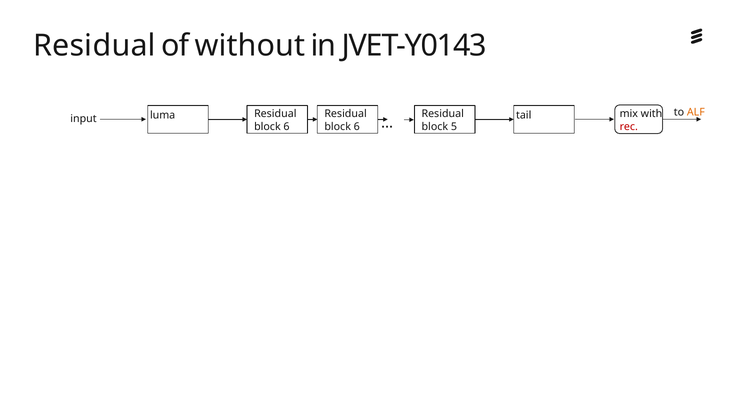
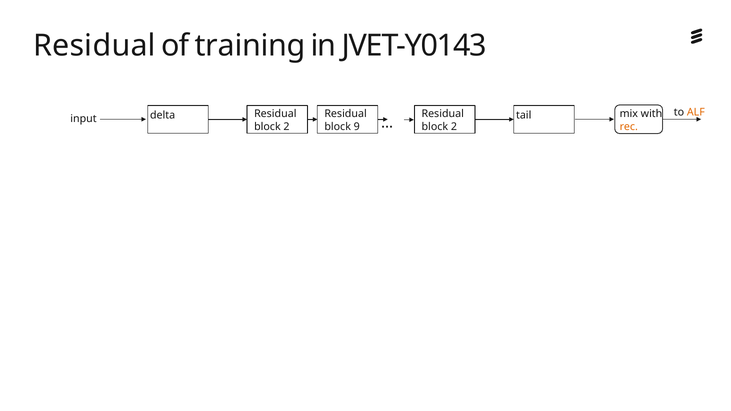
without: without -> training
luma: luma -> delta
6 at (287, 127): 6 -> 2
6 at (357, 127): 6 -> 9
5 at (454, 127): 5 -> 2
rec colour: red -> orange
